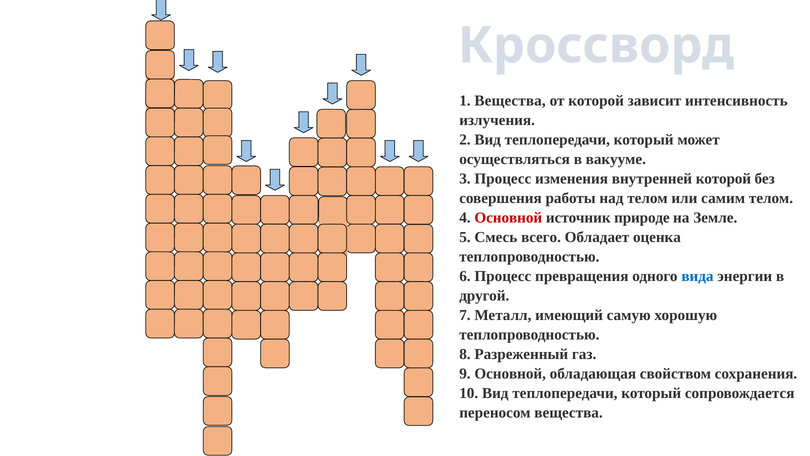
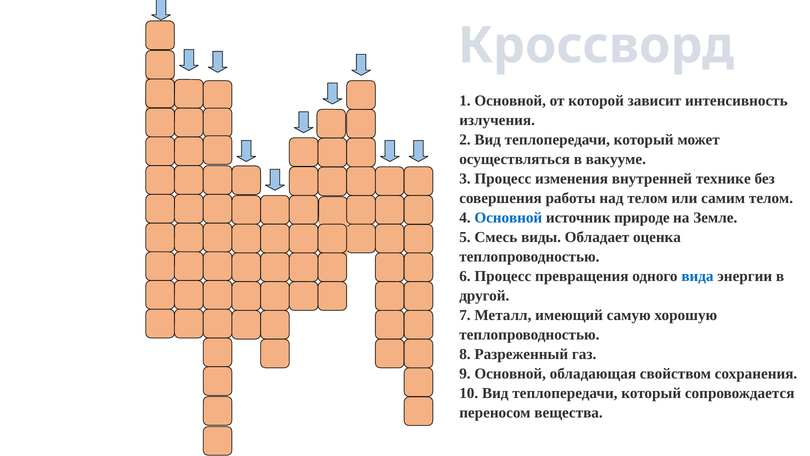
1 Вещества: Вещества -> Основной
внутренней которой: которой -> технике
Основной at (508, 217) colour: red -> blue
всего: всего -> виды
